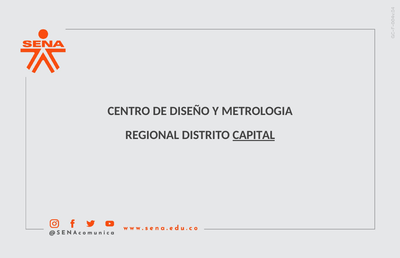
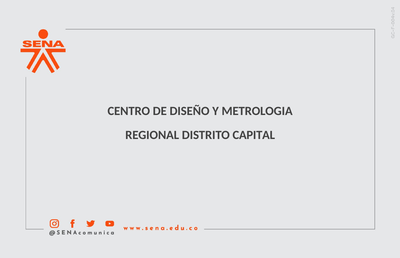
CAPITAL underline: present -> none
